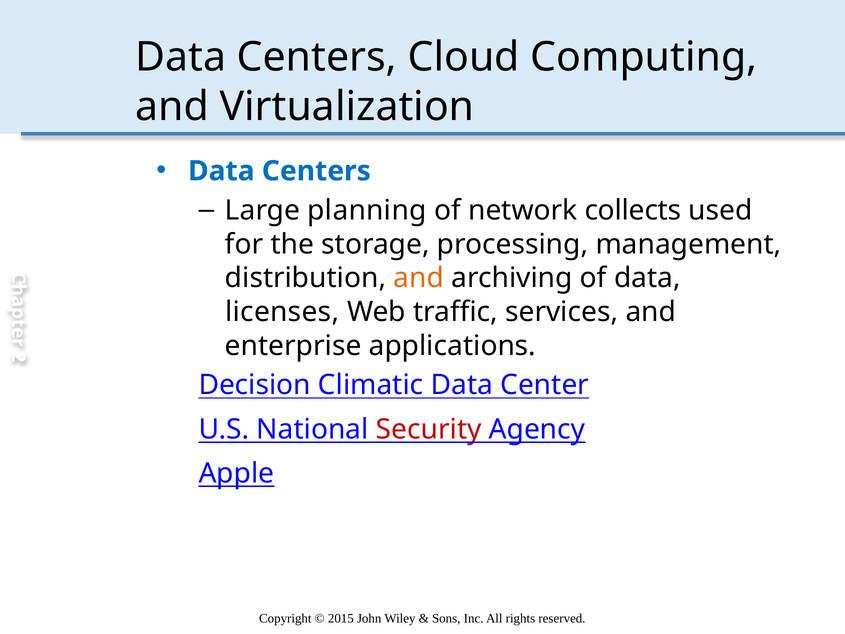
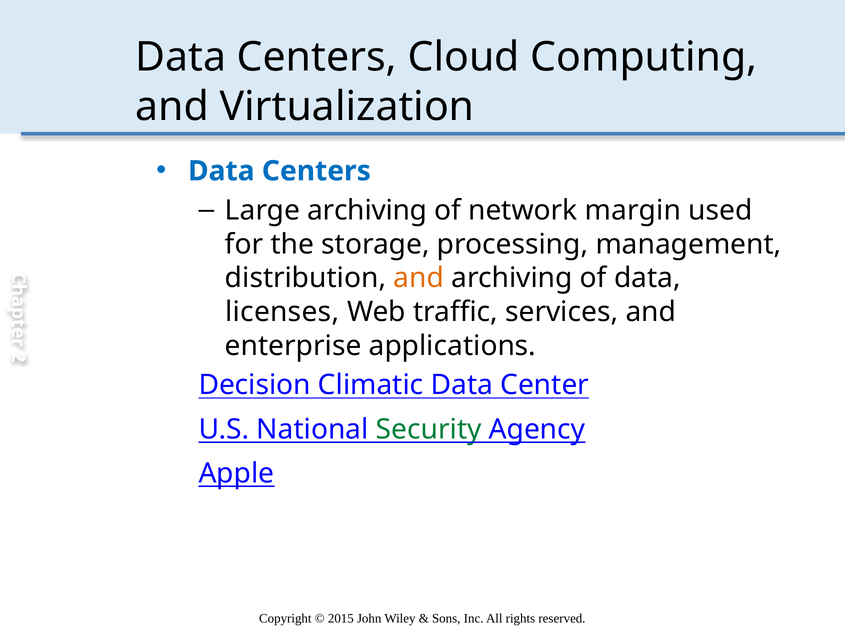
Large planning: planning -> archiving
collects: collects -> margin
Security colour: red -> green
